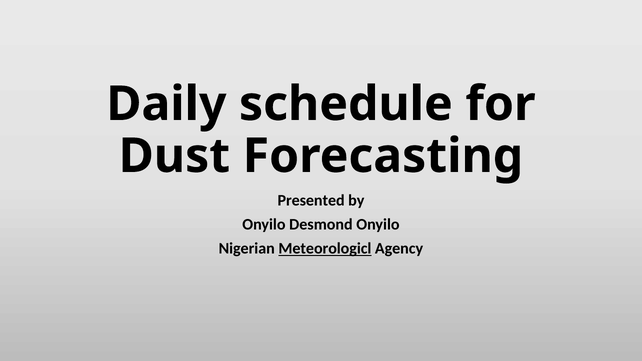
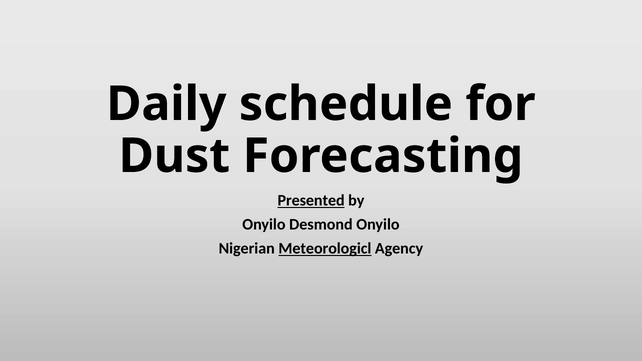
Presented underline: none -> present
